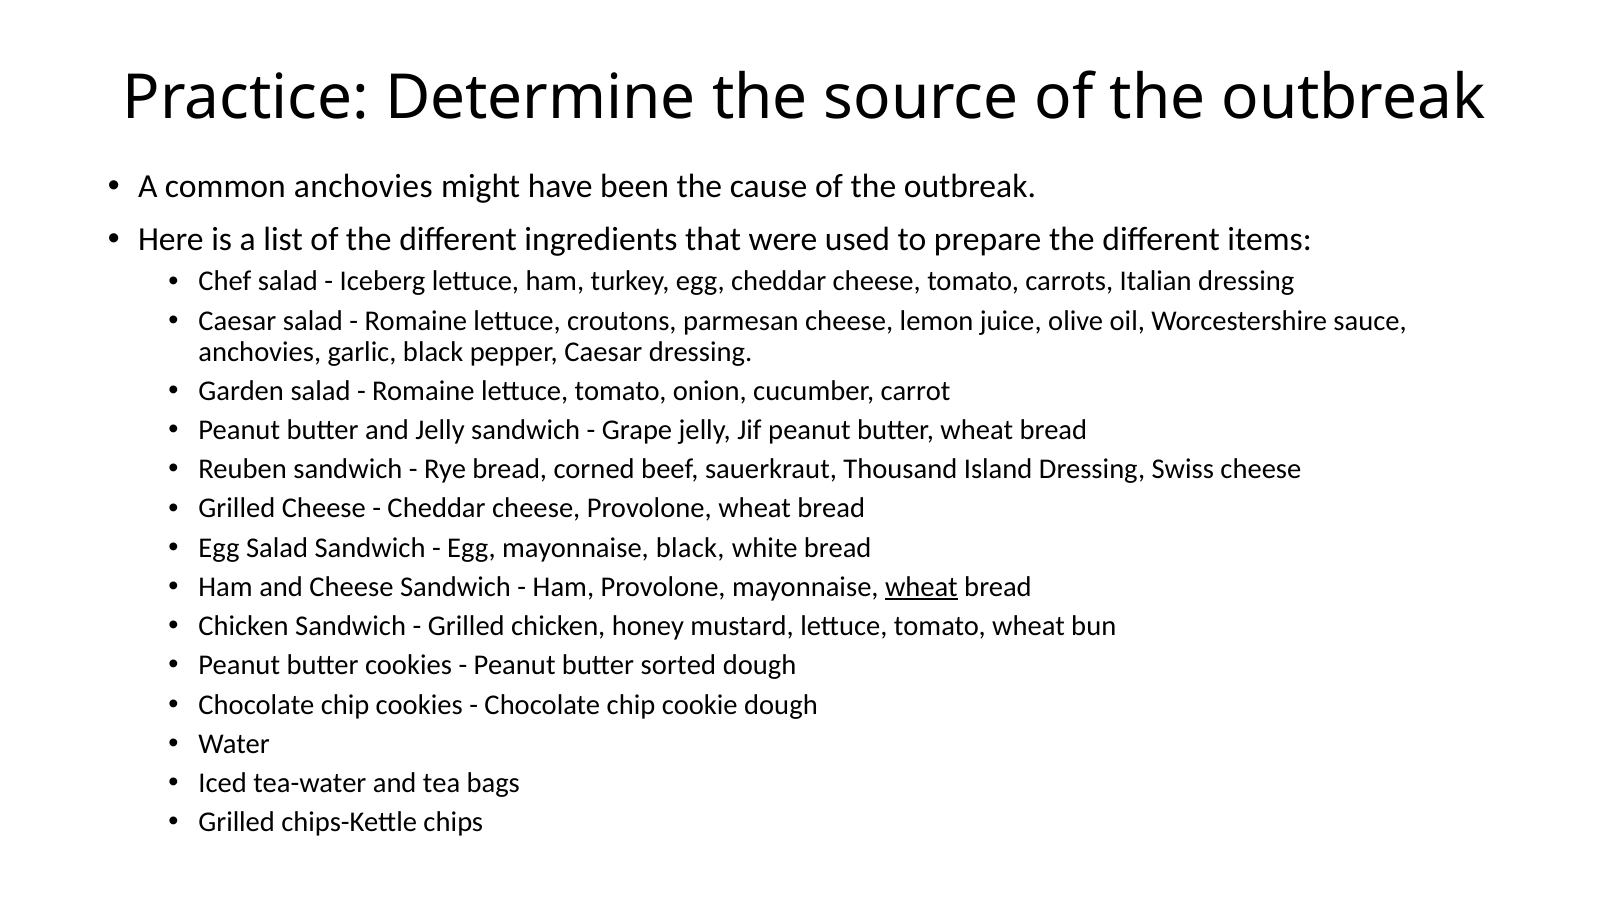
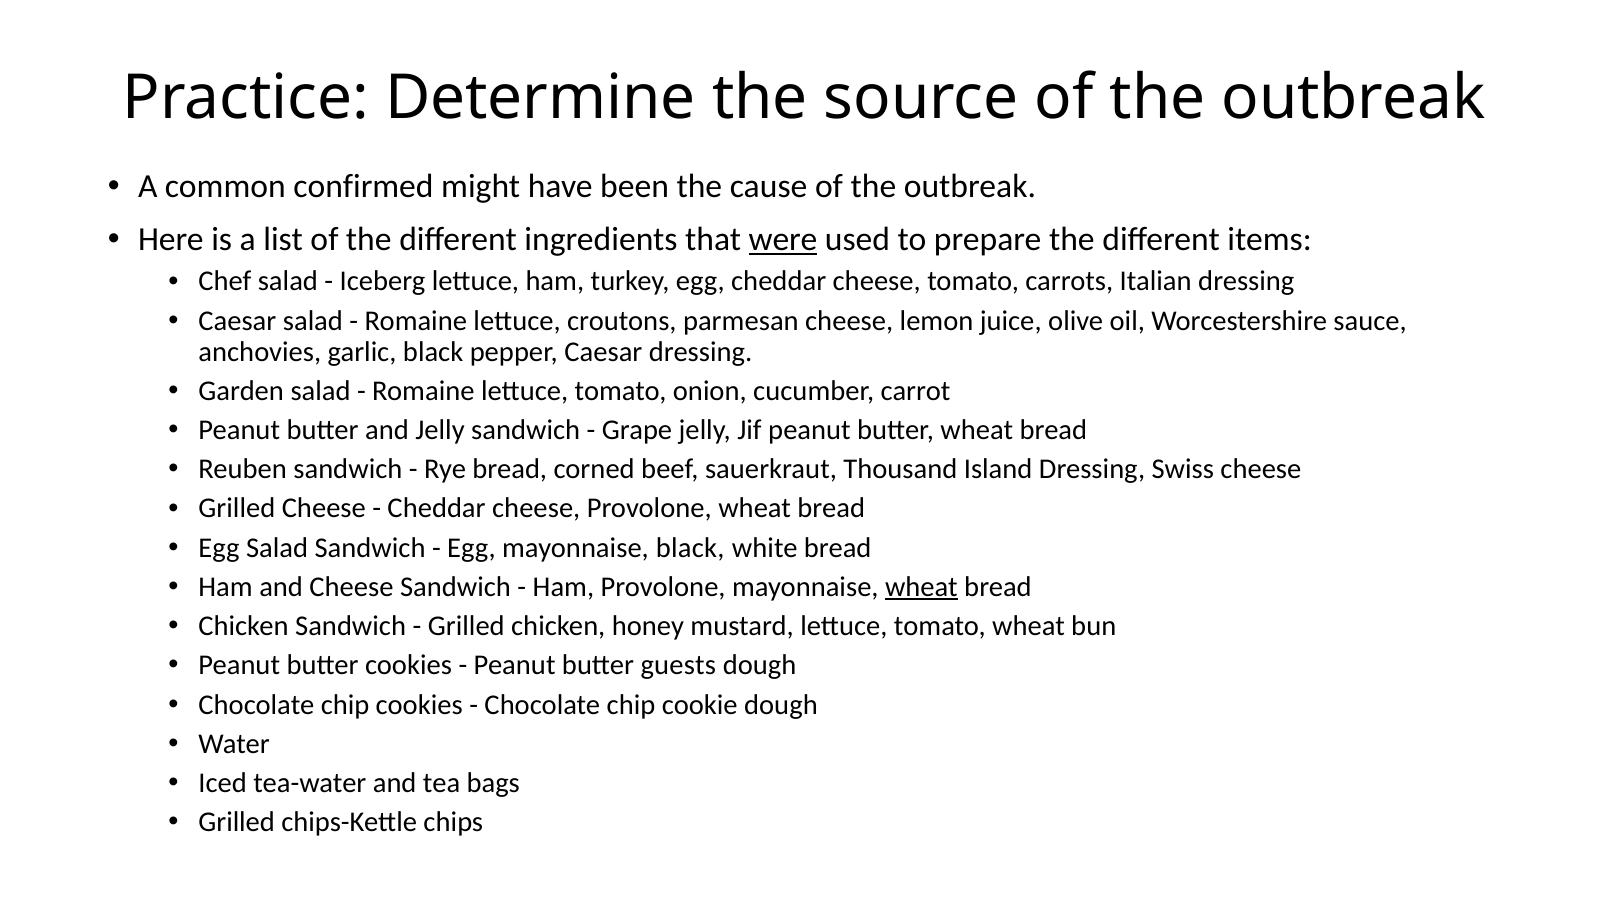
common anchovies: anchovies -> confirmed
were underline: none -> present
sorted: sorted -> guests
